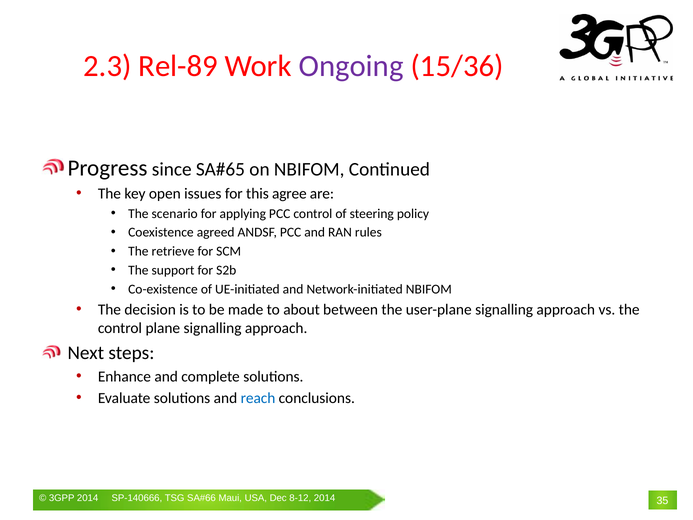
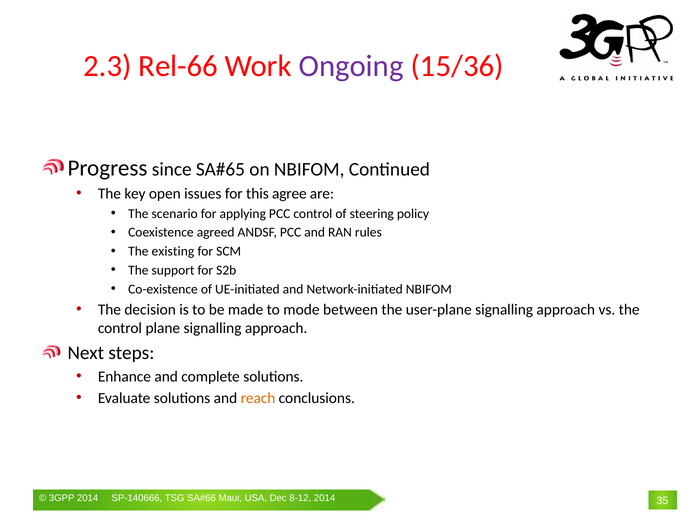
Rel-89: Rel-89 -> Rel-66
retrieve: retrieve -> existing
about: about -> mode
reach colour: blue -> orange
